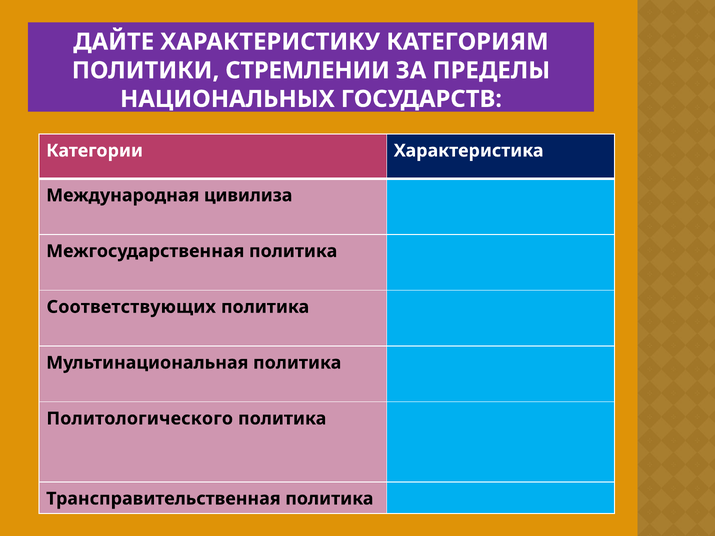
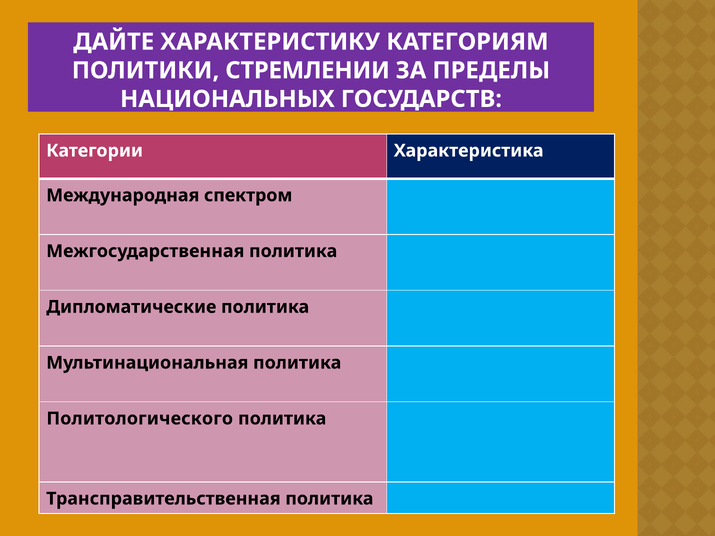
цивилиза: цивилиза -> спектром
Соответствующих: Соответствующих -> Дипломатические
